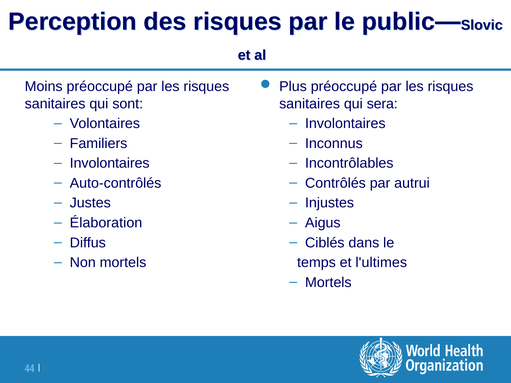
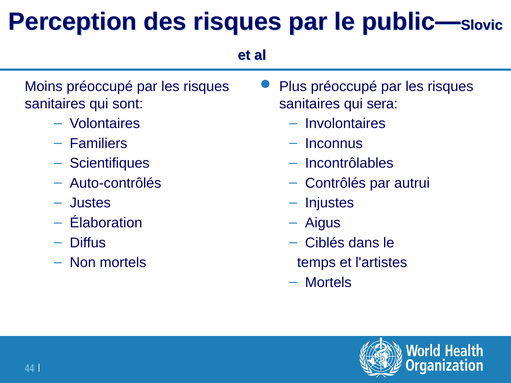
Involontaires at (110, 163): Involontaires -> Scientifiques
l'ultimes: l'ultimes -> l'artistes
